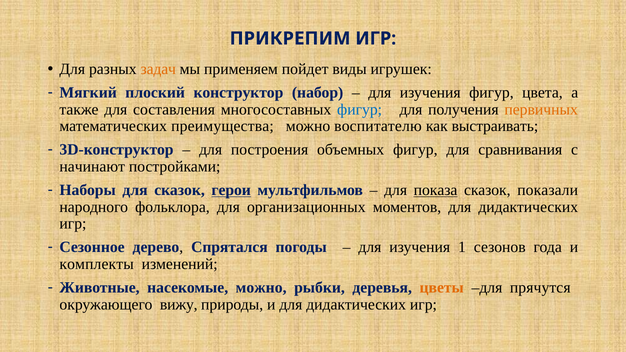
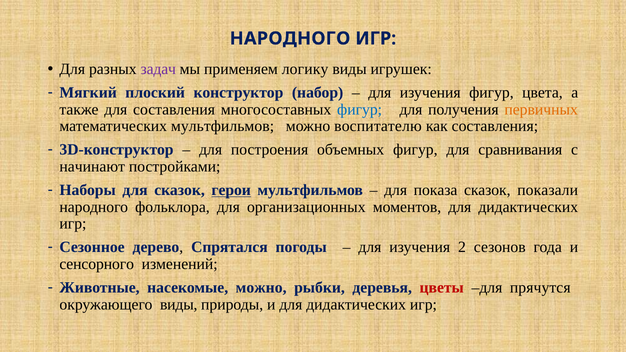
ПРИКРЕПИМ at (290, 38): ПРИКРЕПИМ -> НАРОДНОГО
задач colour: orange -> purple
пойдет: пойдет -> логику
математических преимущества: преимущества -> мультфильмов
как выстраивать: выстраивать -> составления
показа underline: present -> none
1: 1 -> 2
комплекты: комплекты -> сенсорного
цветы colour: orange -> red
окружающего вижу: вижу -> виды
